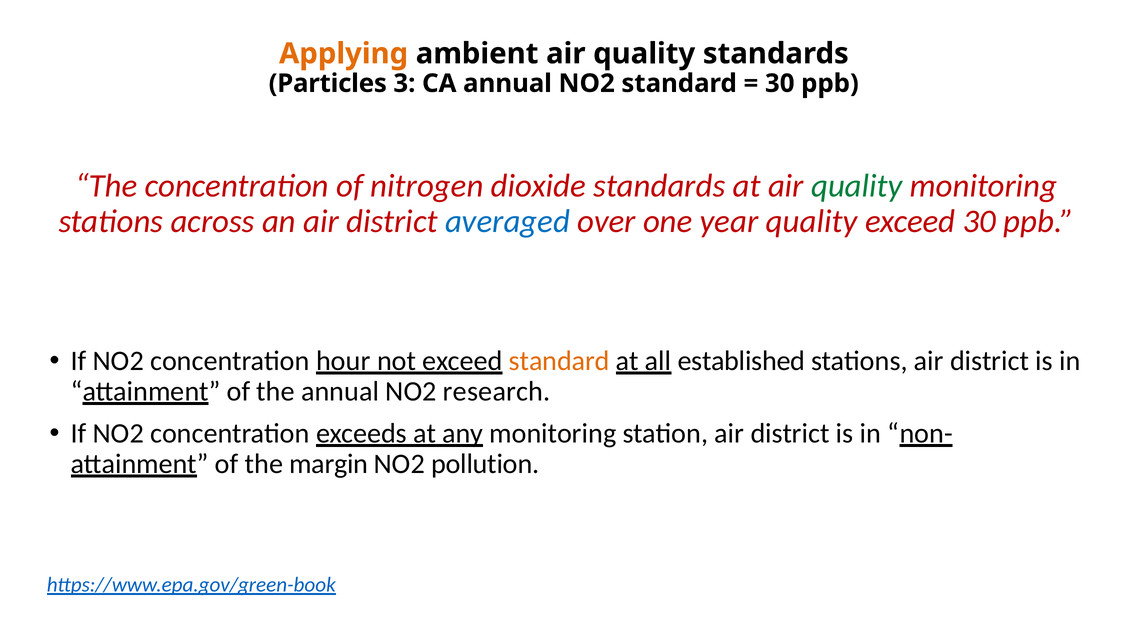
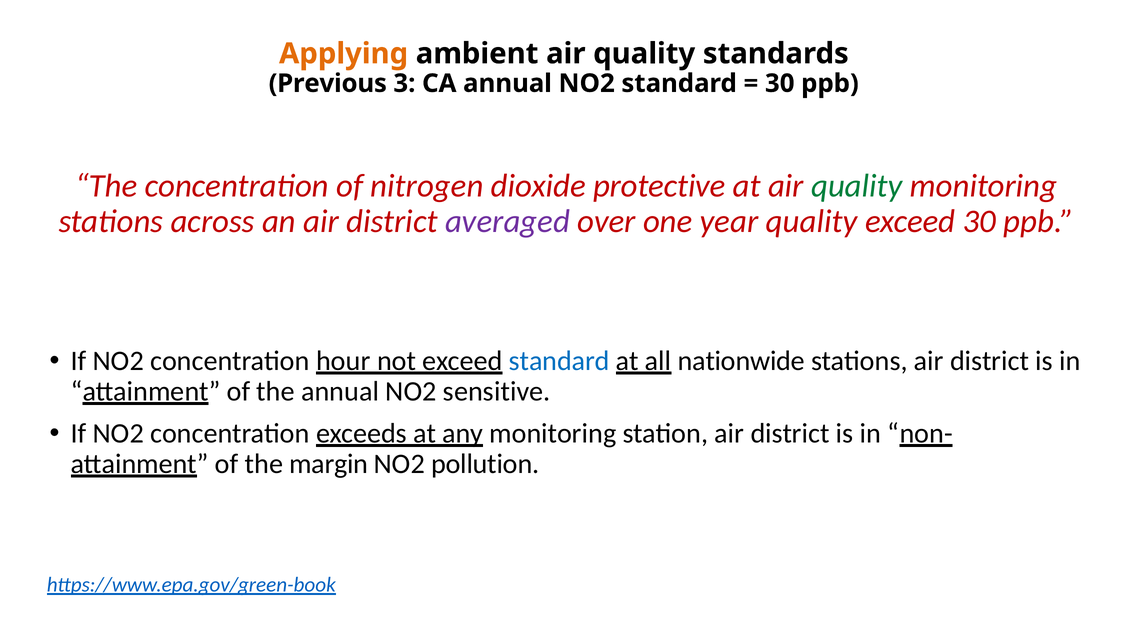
Particles: Particles -> Previous
dioxide standards: standards -> protective
averaged colour: blue -> purple
standard at (559, 361) colour: orange -> blue
established: established -> nationwide
research: research -> sensitive
